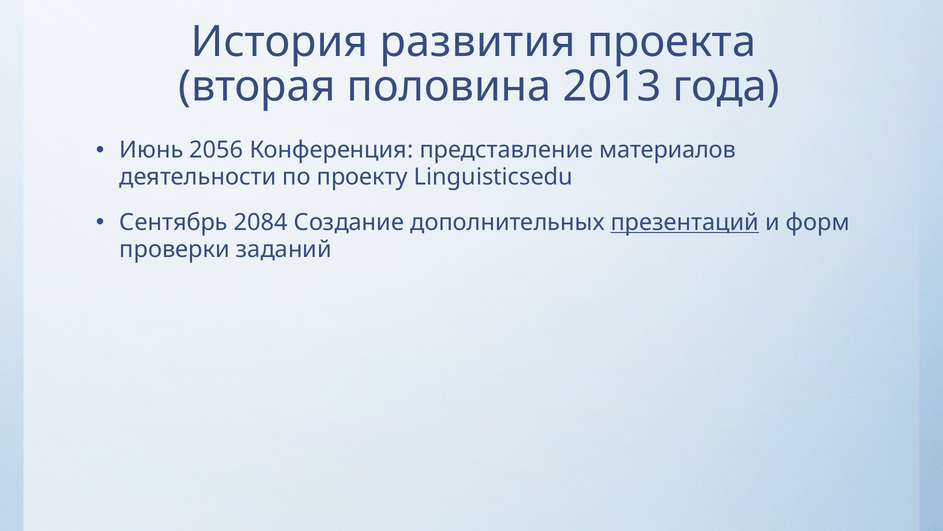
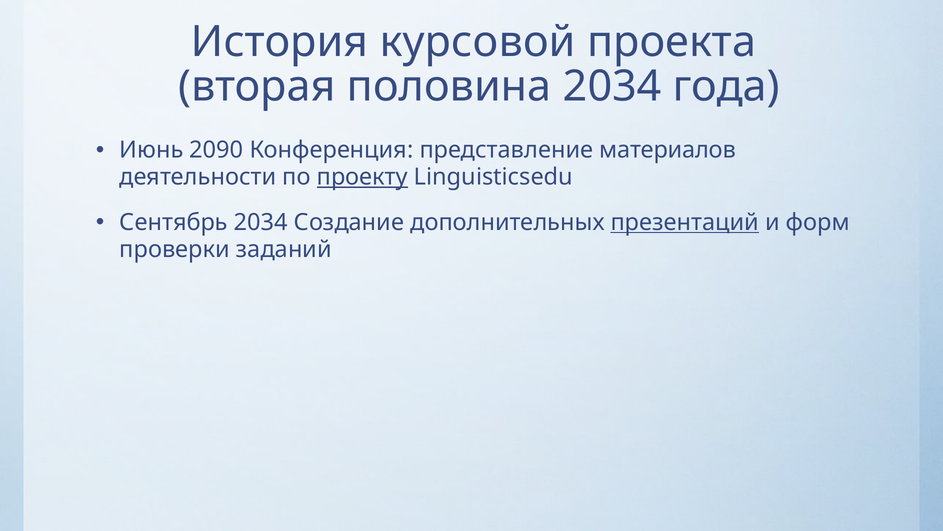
развития: развития -> курсовой
половина 2013: 2013 -> 2034
2056: 2056 -> 2090
проекту underline: none -> present
Сентябрь 2084: 2084 -> 2034
